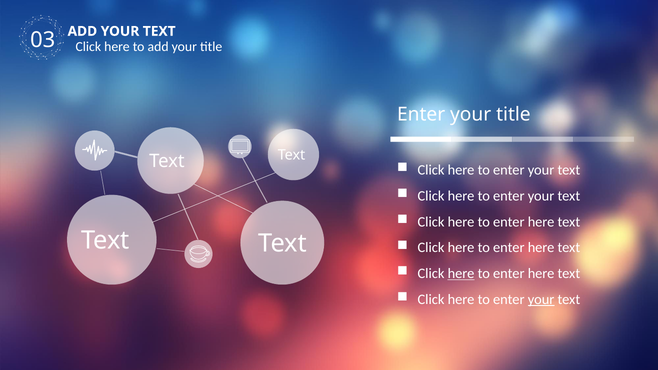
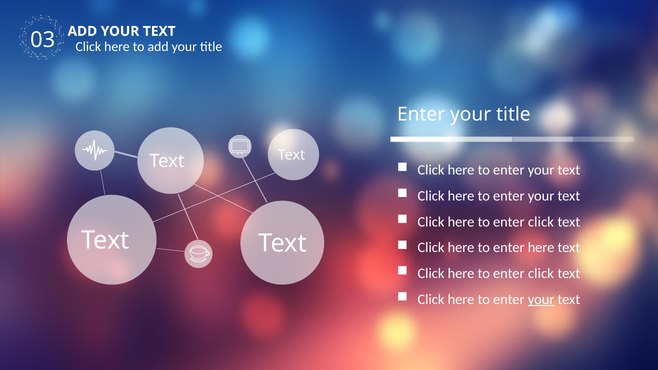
here at (541, 222): here -> click
here at (461, 274) underline: present -> none
here at (541, 274): here -> click
